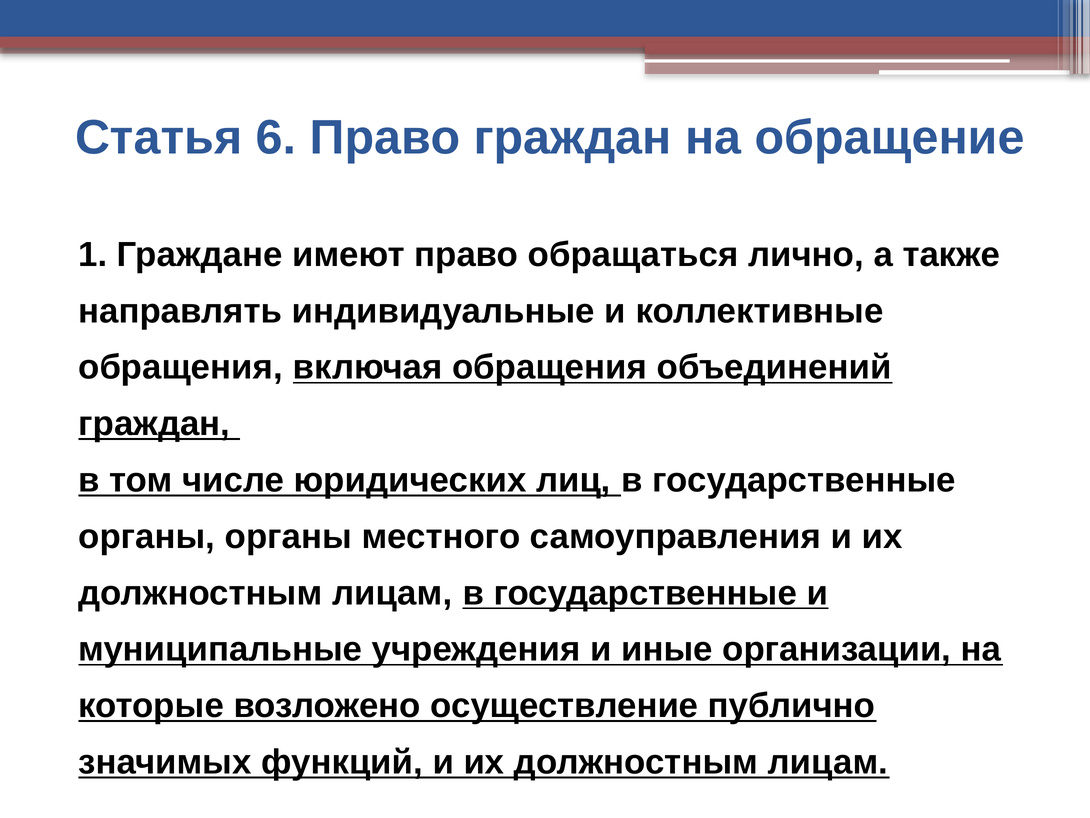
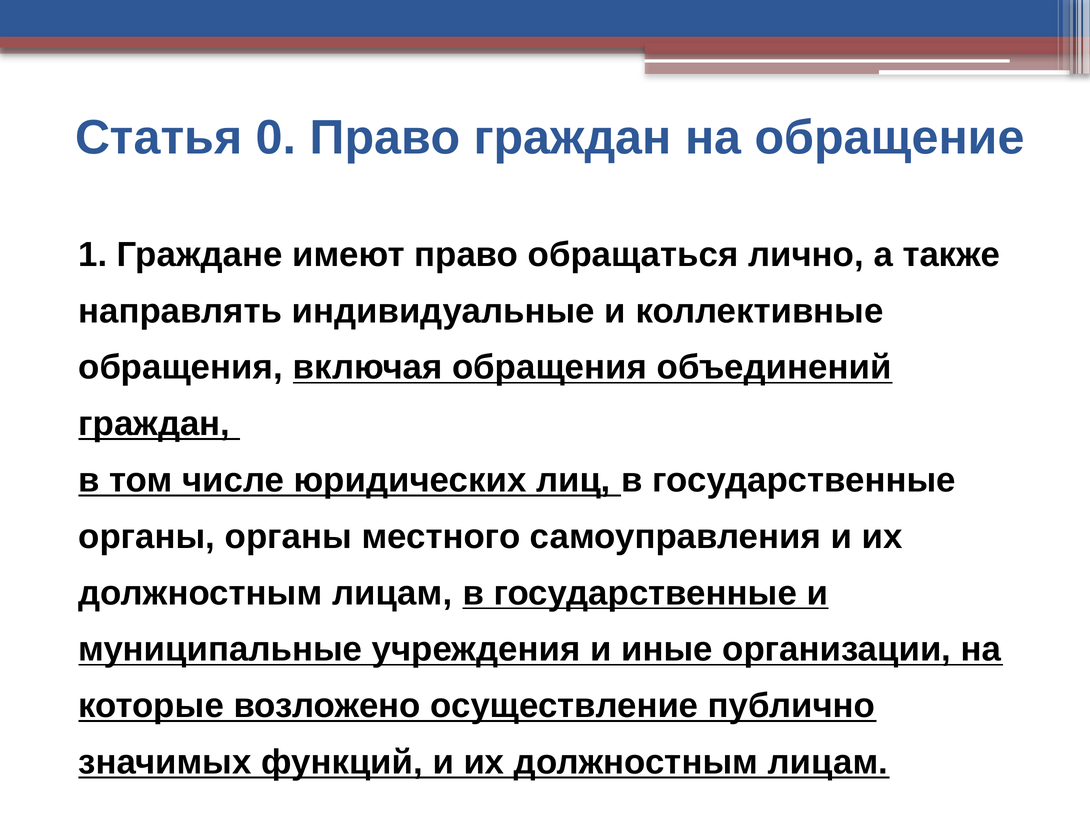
6: 6 -> 0
